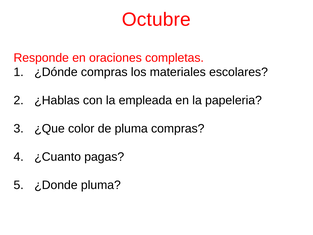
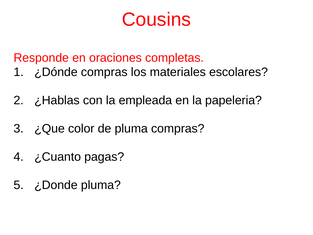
Octubre: Octubre -> Cousins
